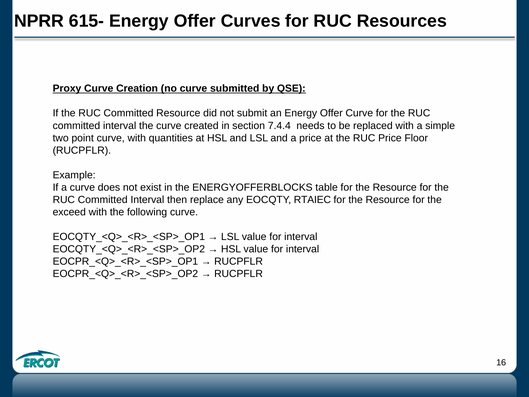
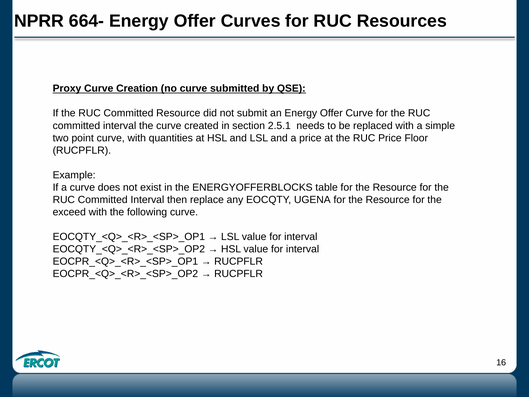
615-: 615- -> 664-
7.4.4: 7.4.4 -> 2.5.1
RTAIEC: RTAIEC -> UGENA
